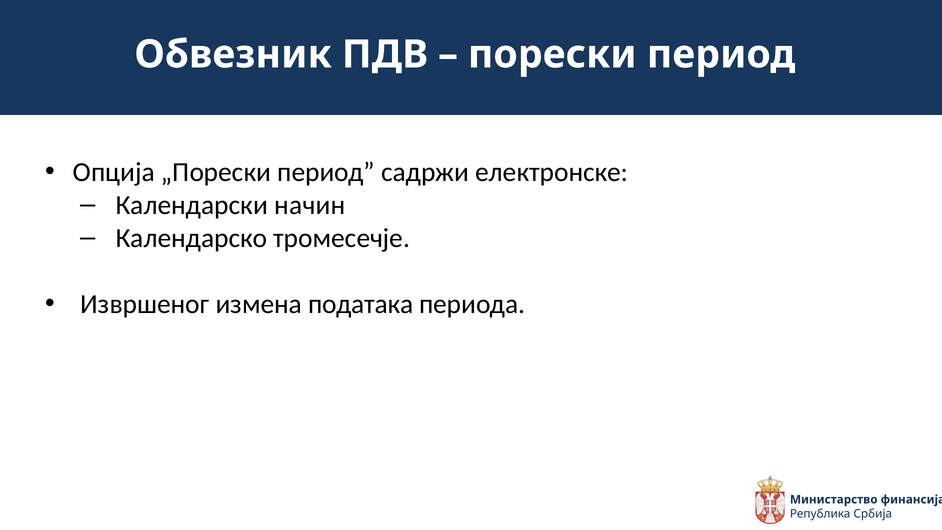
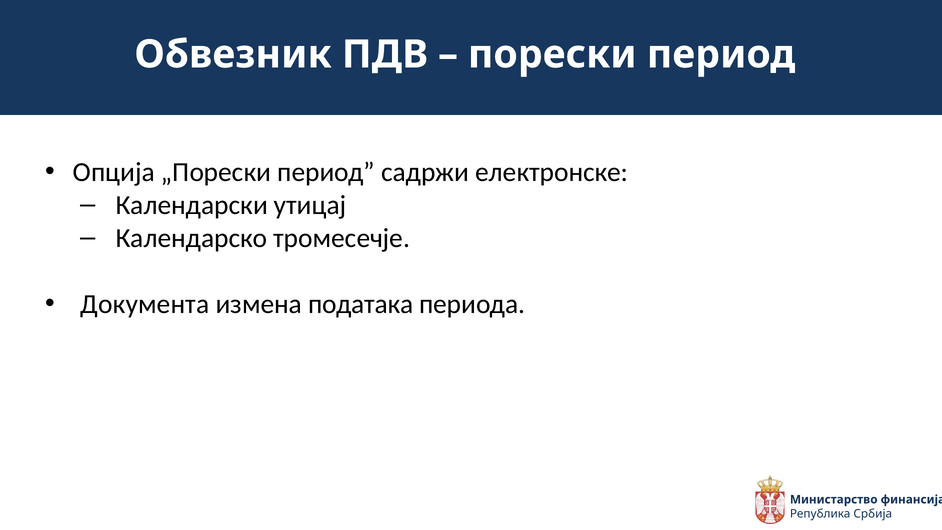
начин: начин -> утицај
Извршеног: Извршеног -> Документа
